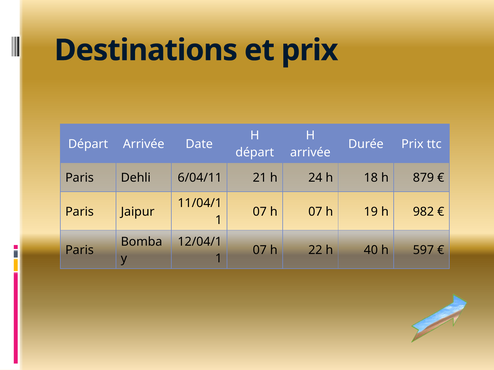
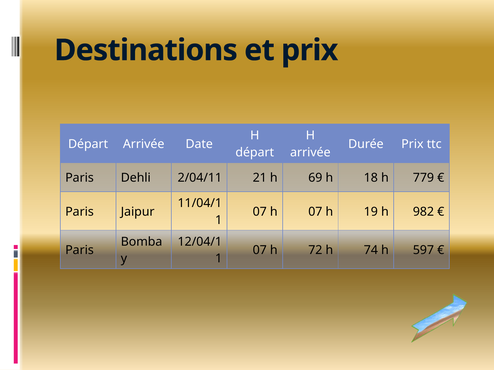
6/04/11: 6/04/11 -> 2/04/11
24: 24 -> 69
879: 879 -> 779
22: 22 -> 72
40: 40 -> 74
